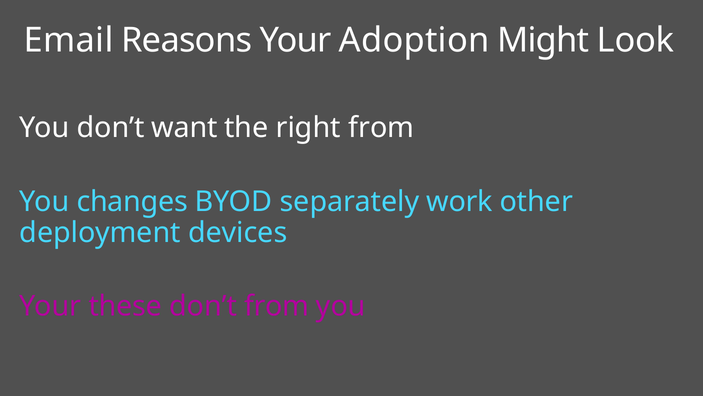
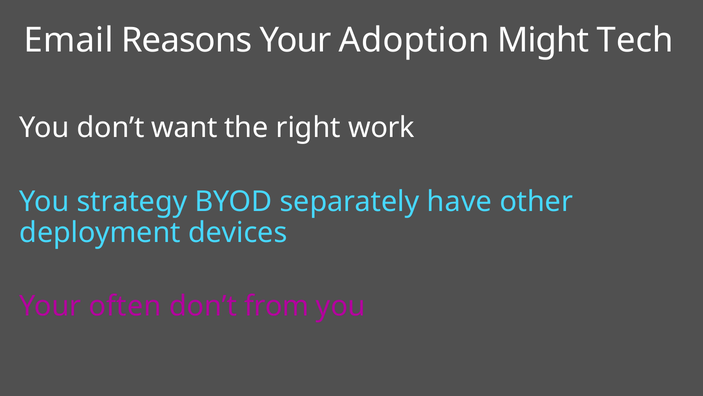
Look: Look -> Tech
right from: from -> work
changes: changes -> strategy
work: work -> have
these: these -> often
